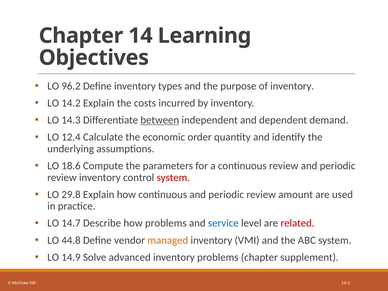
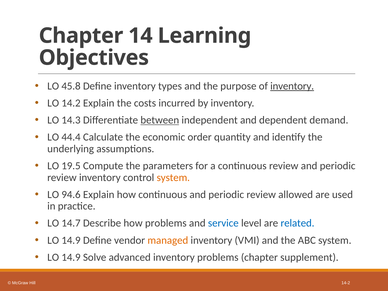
96.2: 96.2 -> 45.8
inventory at (292, 86) underline: none -> present
12.4: 12.4 -> 44.4
18.6: 18.6 -> 19.5
system at (173, 177) colour: red -> orange
29.8: 29.8 -> 94.6
amount: amount -> allowed
related colour: red -> blue
44.8 at (71, 240): 44.8 -> 14.9
